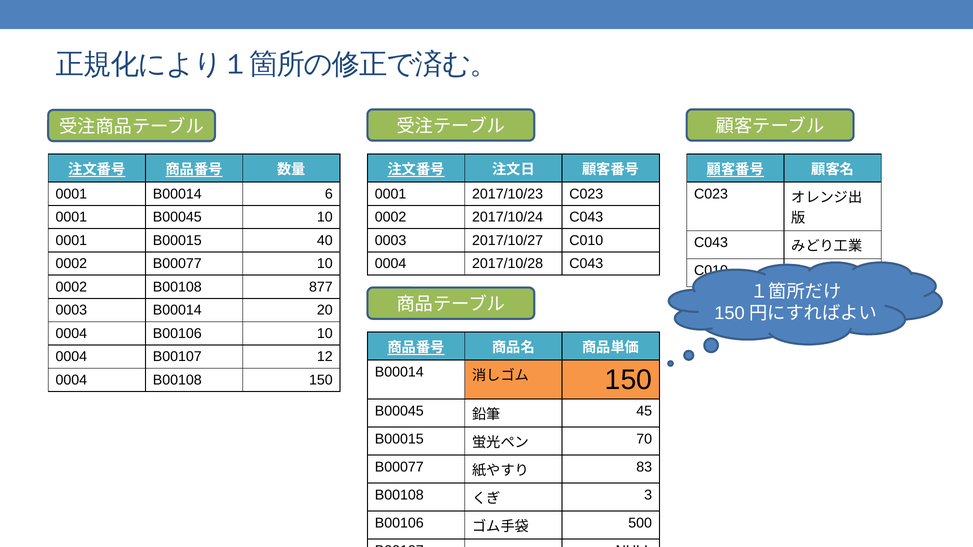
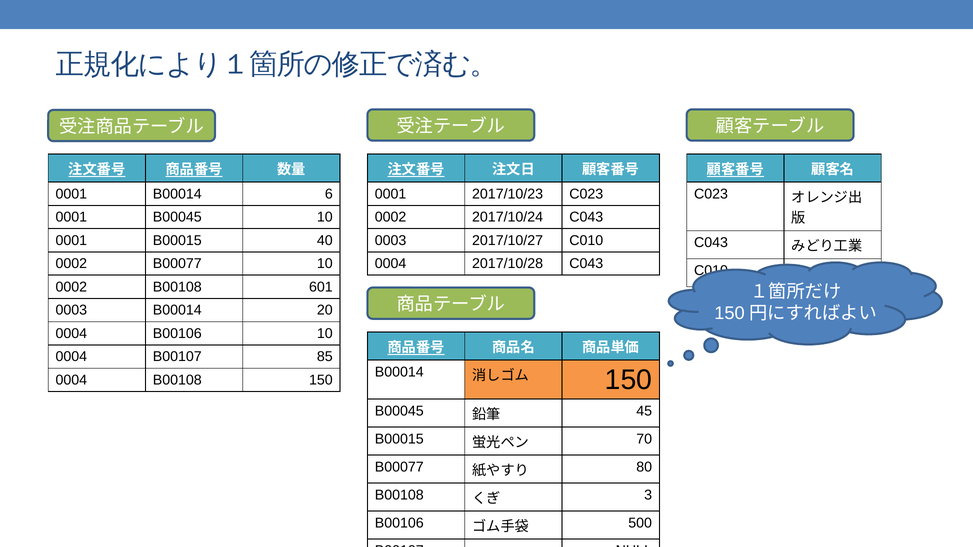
877: 877 -> 601
12: 12 -> 85
83: 83 -> 80
